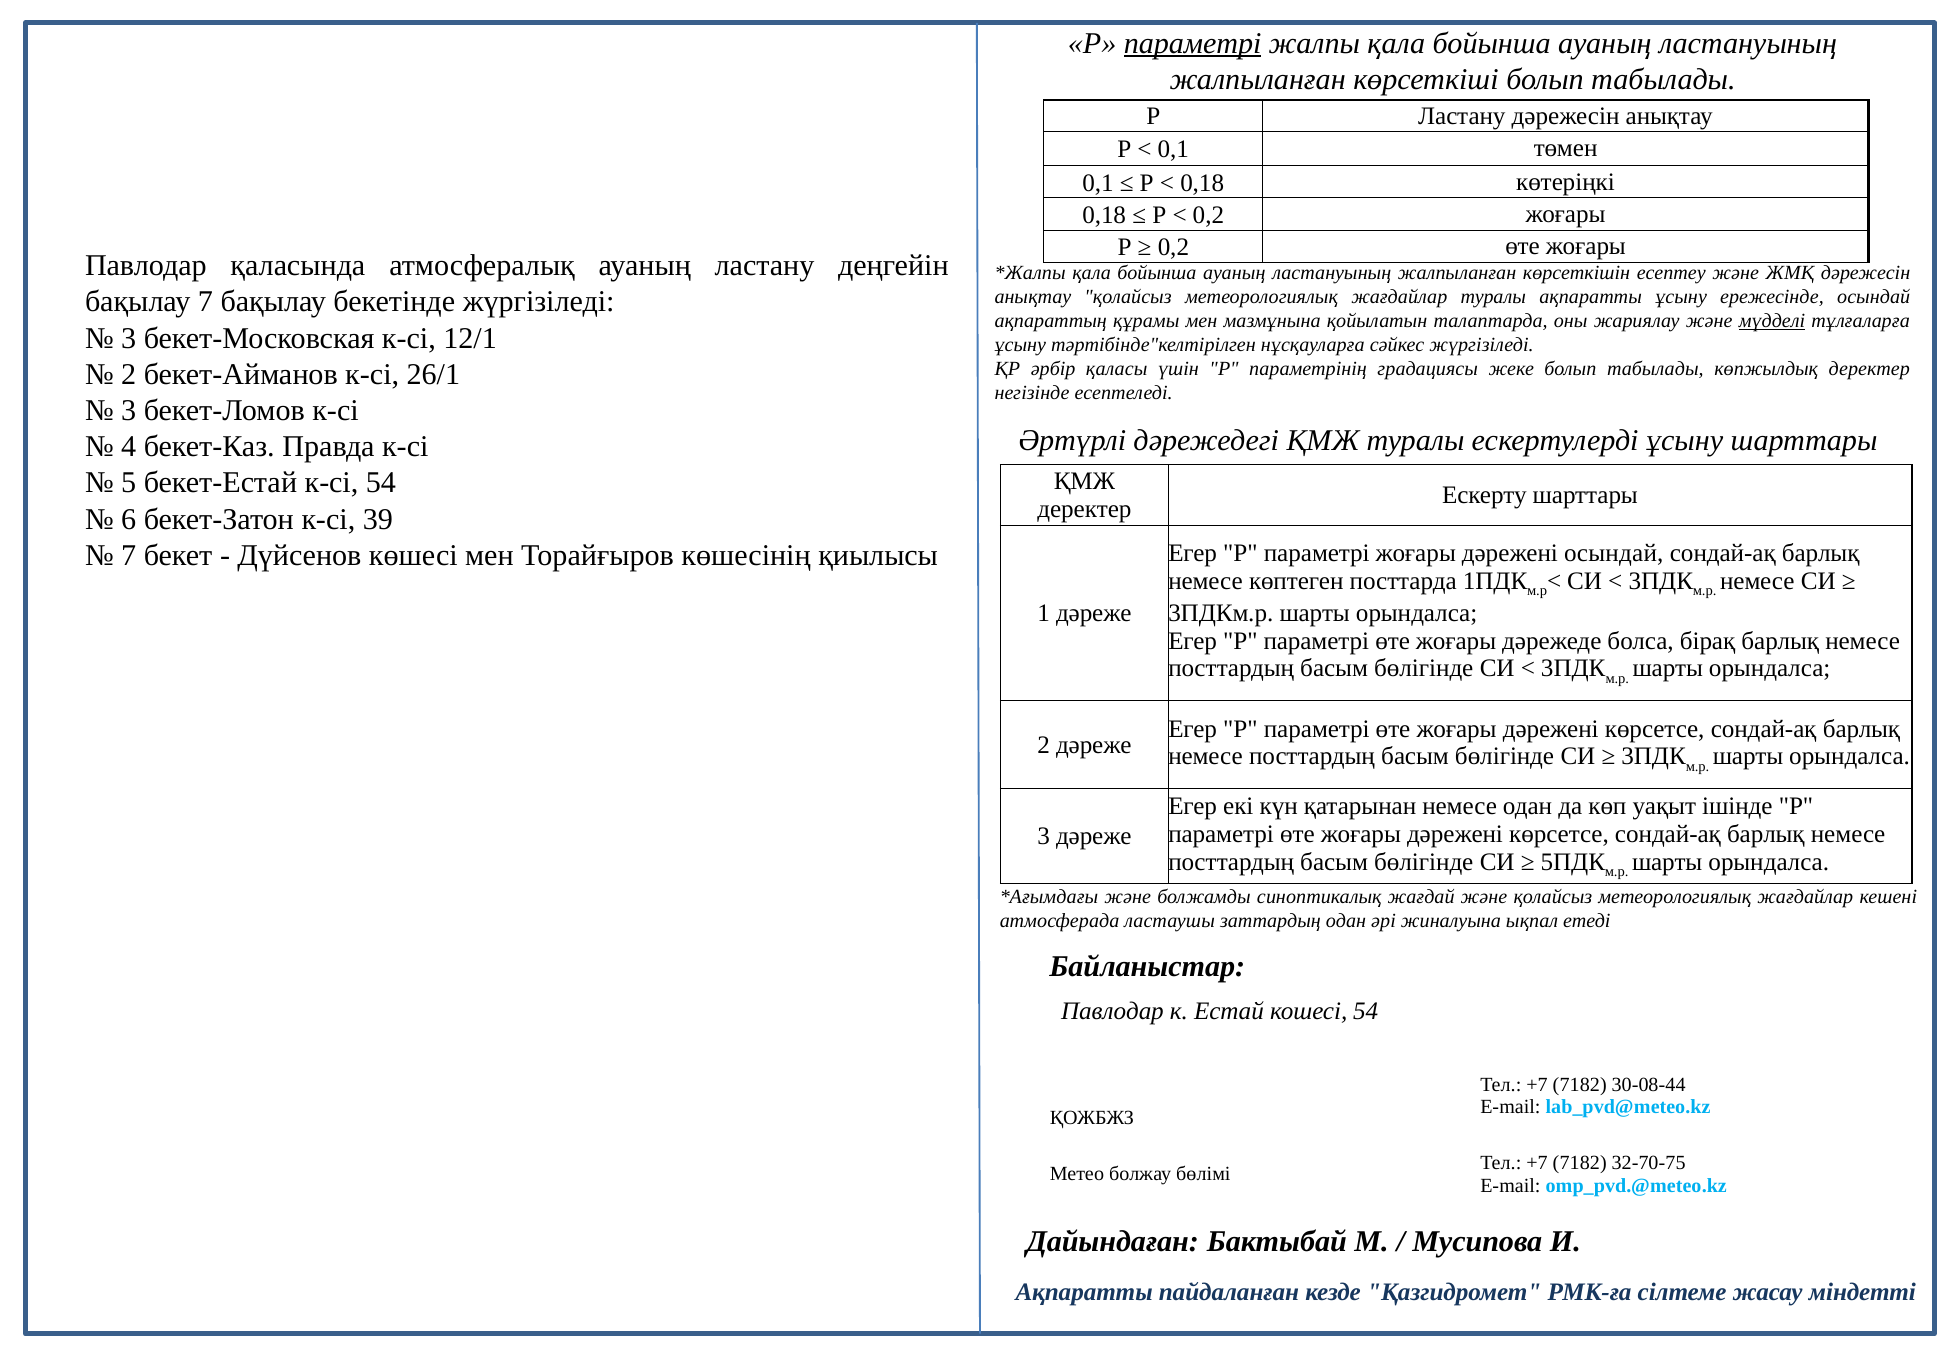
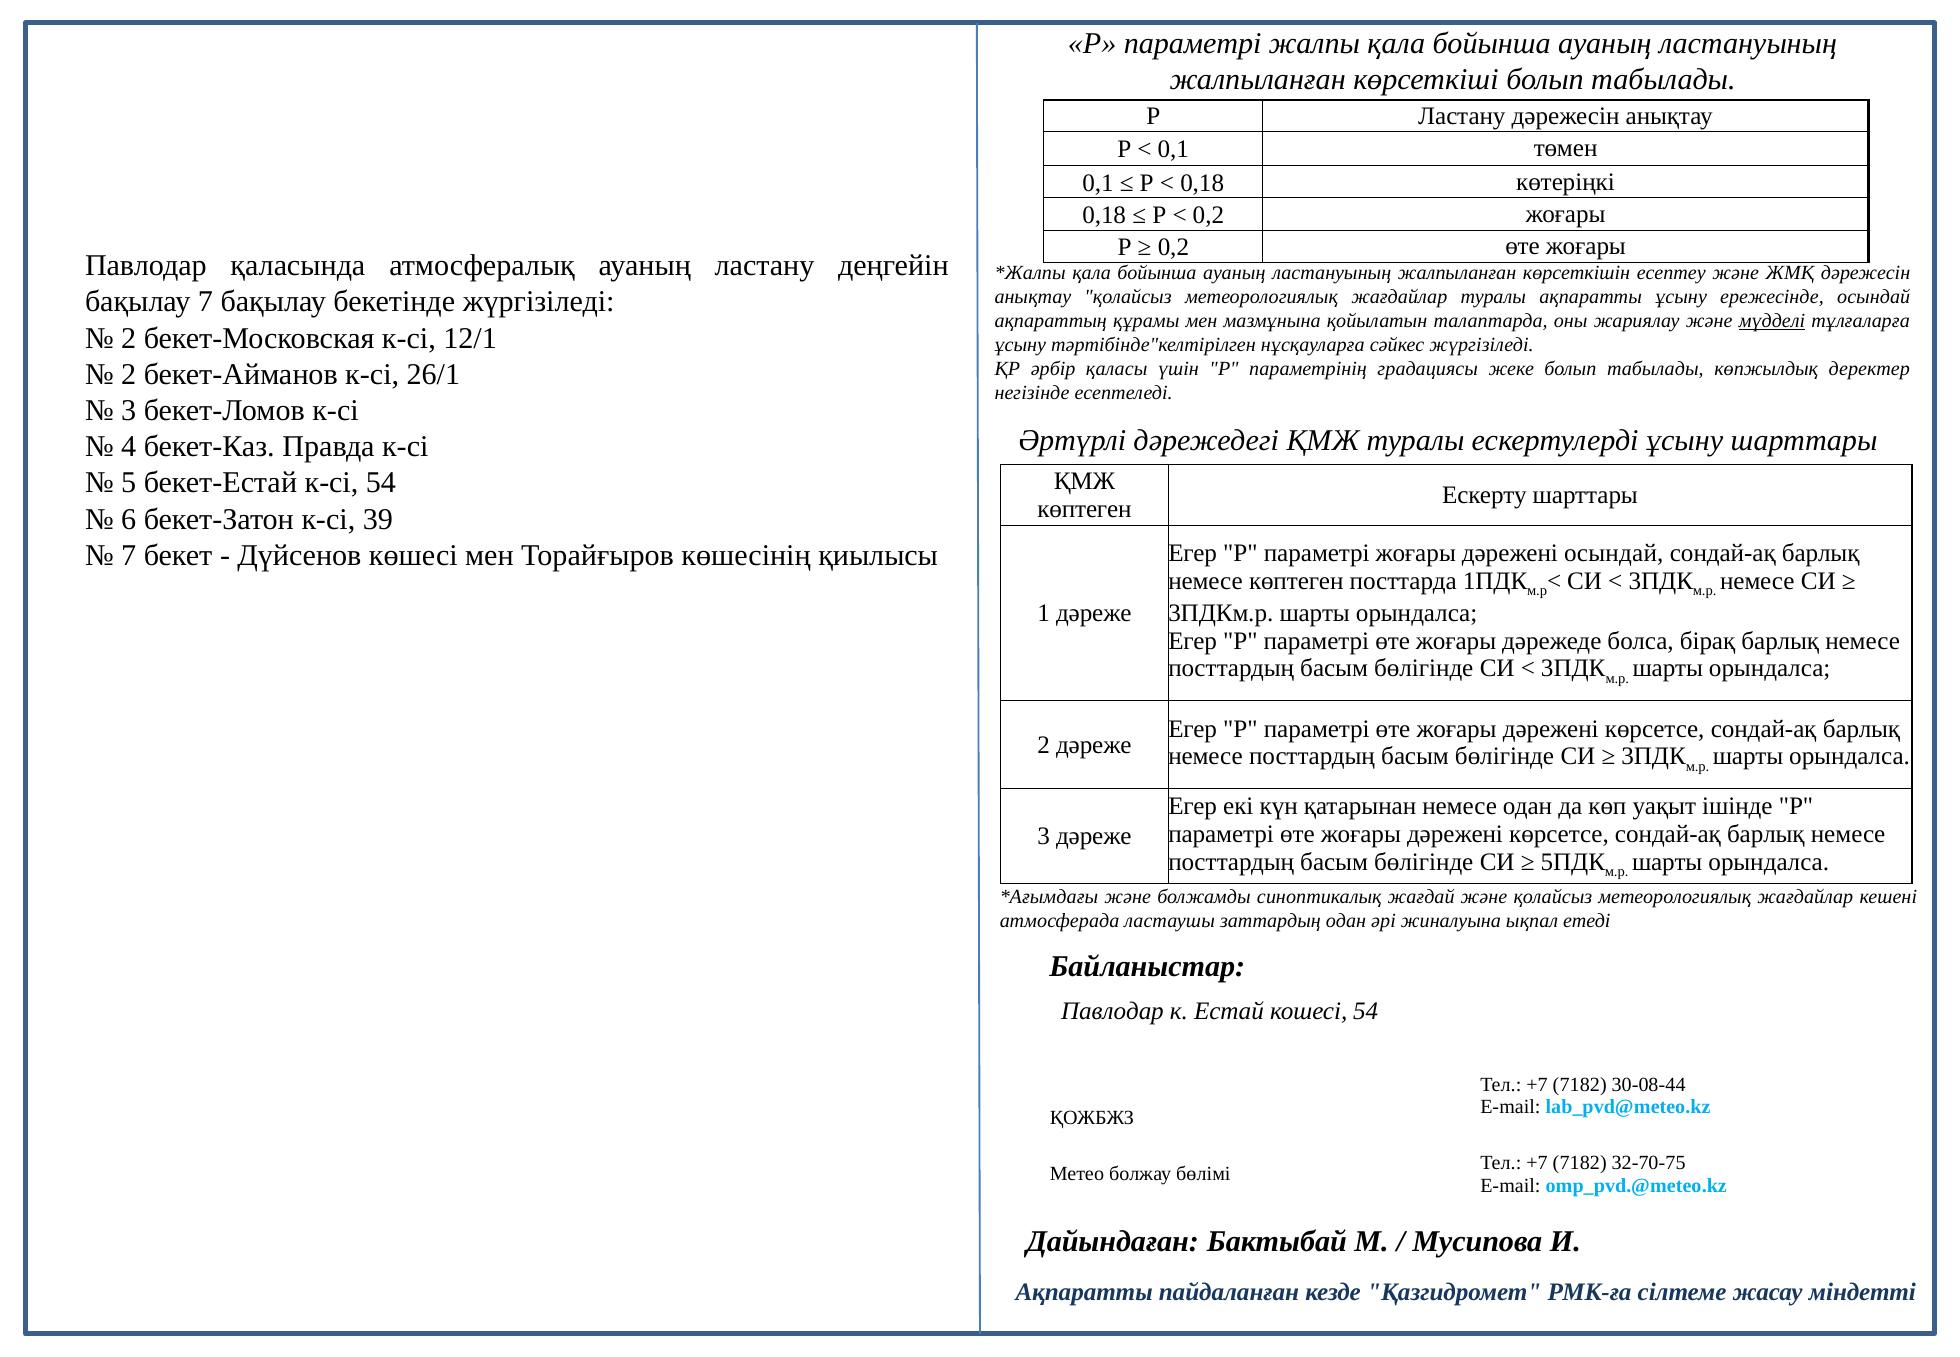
параметрі at (1193, 43) underline: present -> none
3 at (129, 338): 3 -> 2
деректер at (1084, 509): деректер -> көптеген
